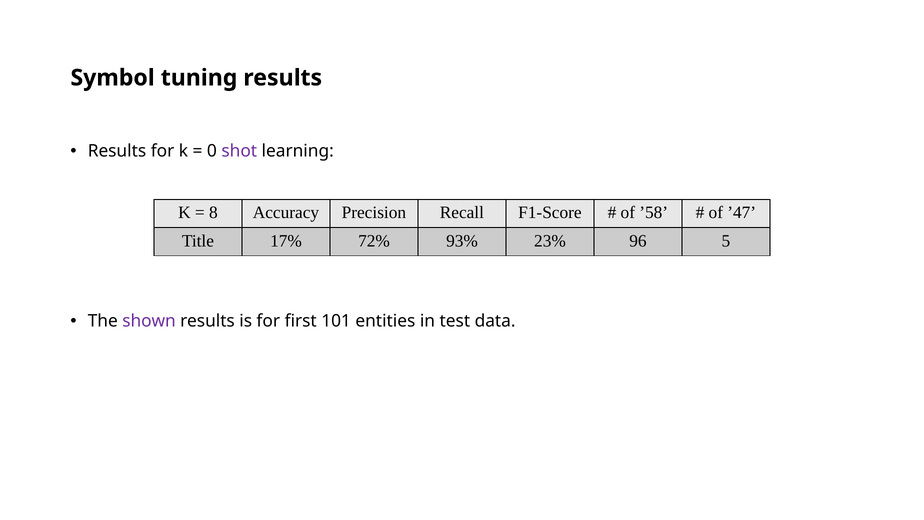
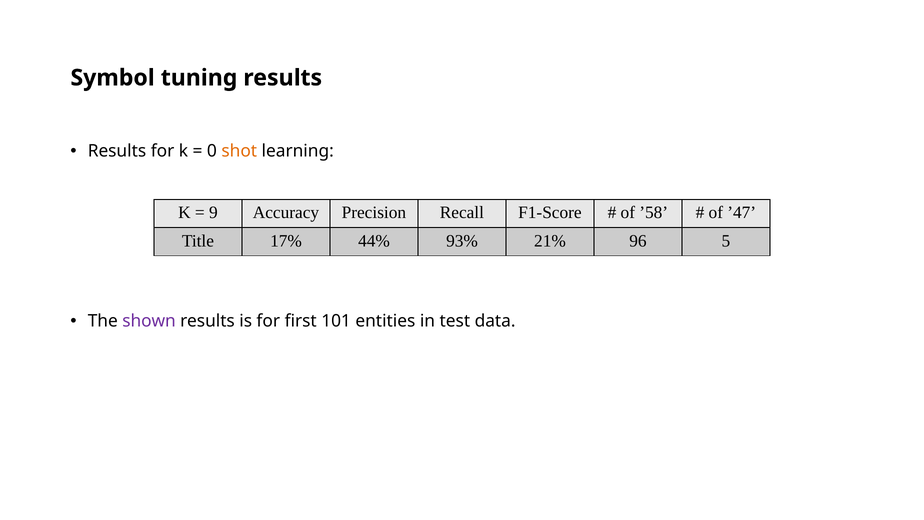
shot colour: purple -> orange
8: 8 -> 9
72%: 72% -> 44%
23%: 23% -> 21%
